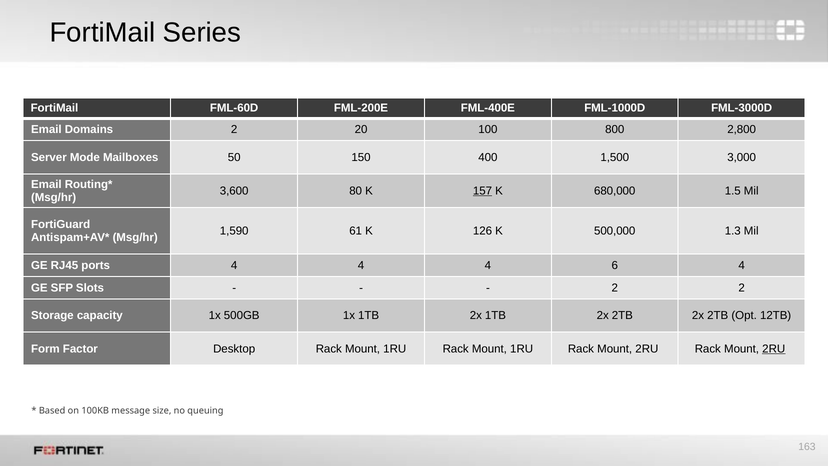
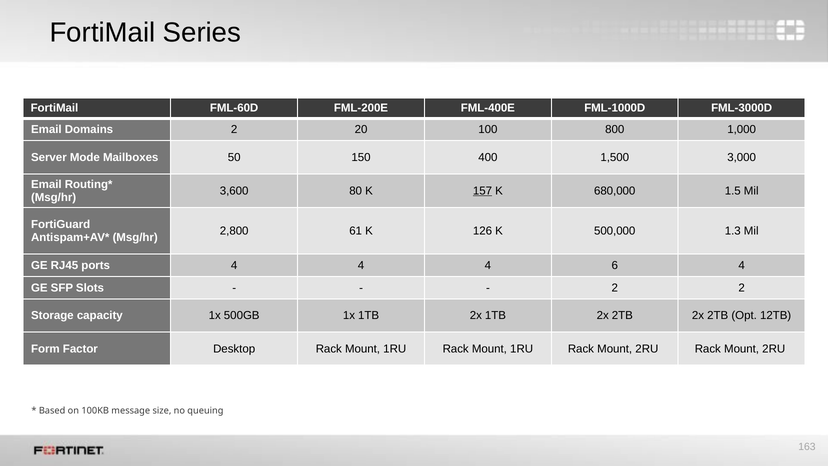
2,800: 2,800 -> 1,000
1,590: 1,590 -> 2,800
2RU at (774, 349) underline: present -> none
